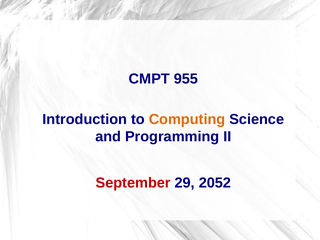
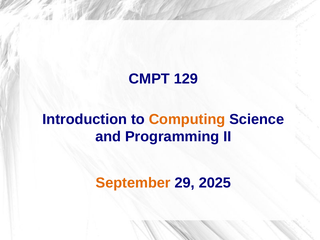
955: 955 -> 129
September colour: red -> orange
2052: 2052 -> 2025
